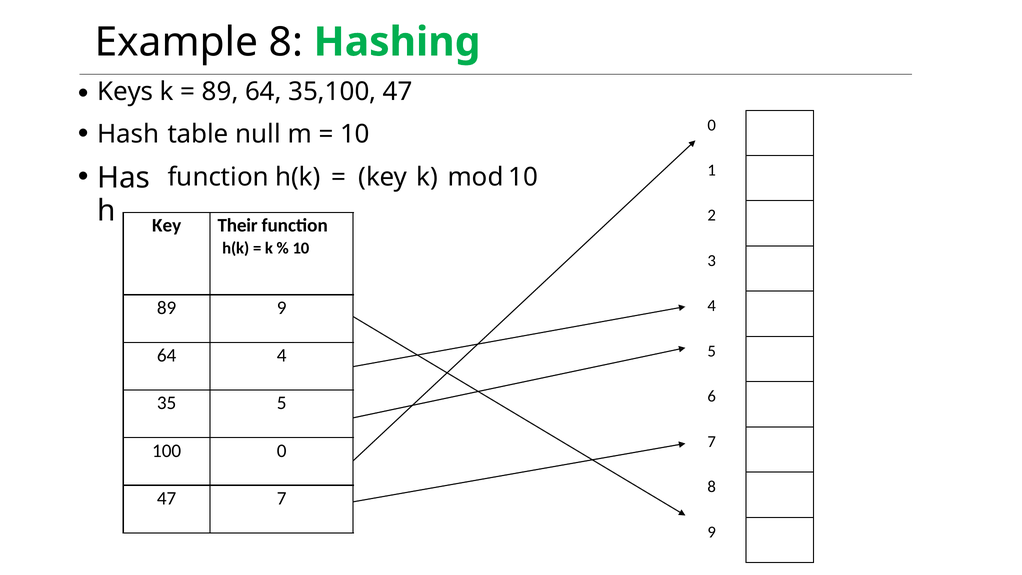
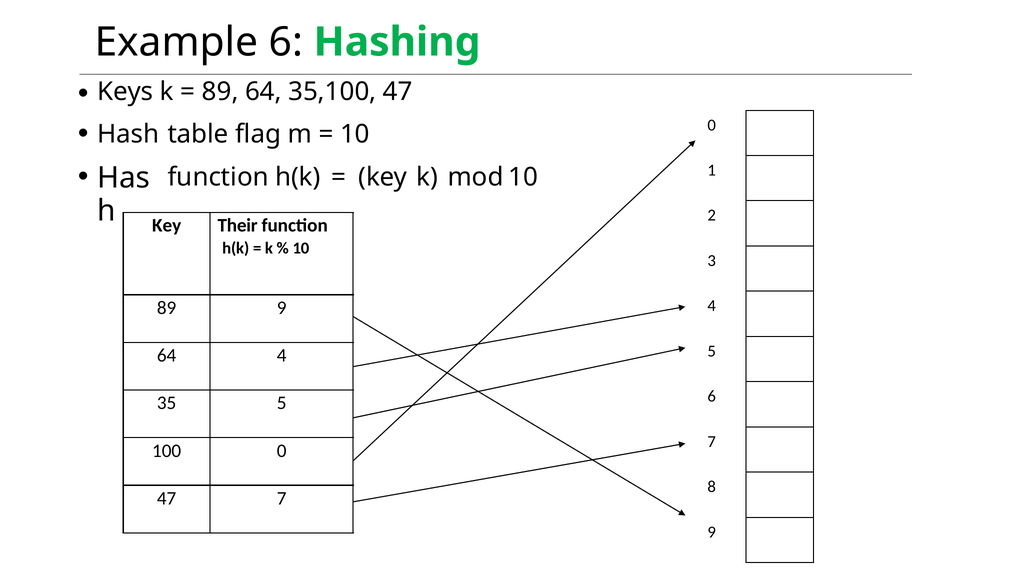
Example 8: 8 -> 6
null: null -> flag
